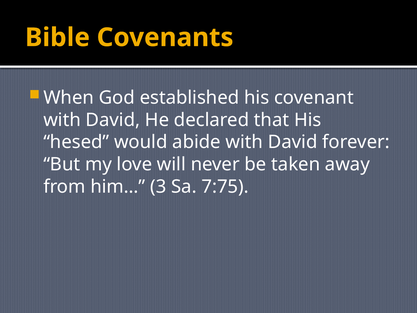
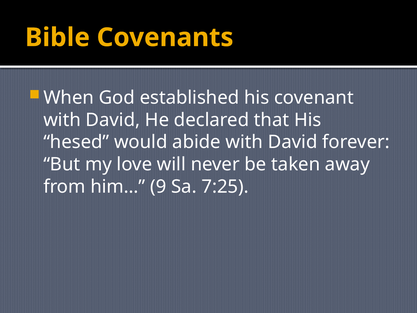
3: 3 -> 9
7:75: 7:75 -> 7:25
